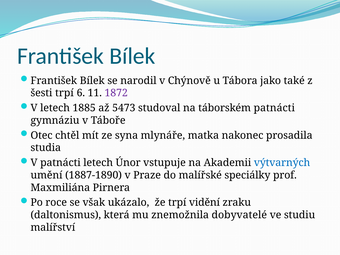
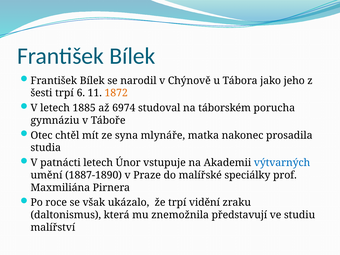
také: také -> jeho
1872 colour: purple -> orange
5473: 5473 -> 6974
táborském patnácti: patnácti -> porucha
dobyvatelé: dobyvatelé -> představují
